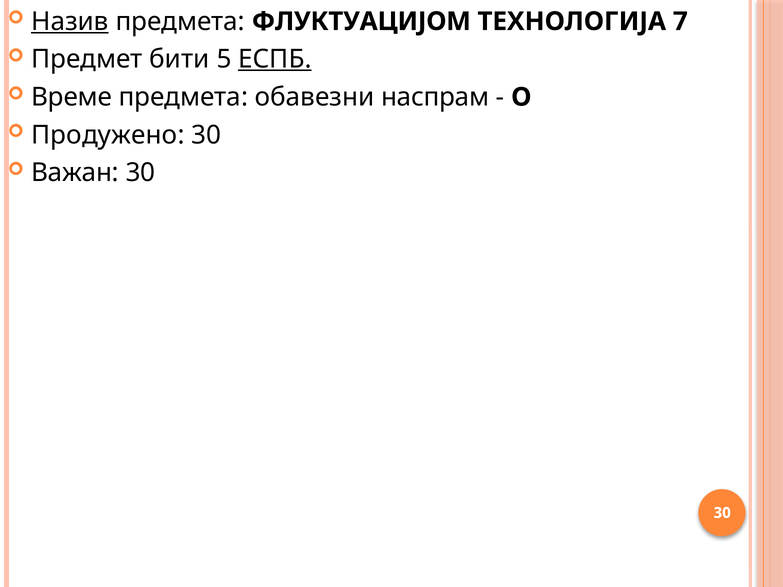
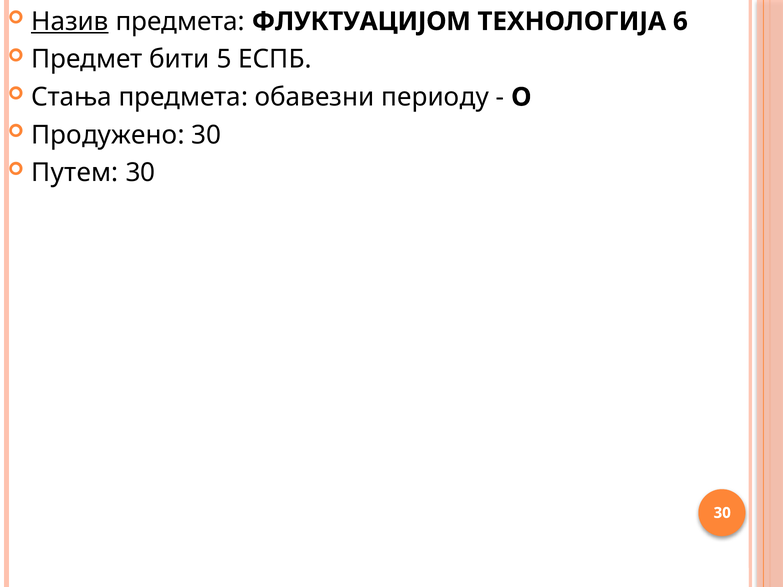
7: 7 -> 6
ЕСПБ underline: present -> none
Време: Време -> Стања
наспрам: наспрам -> периоду
Важан: Важан -> Путем
